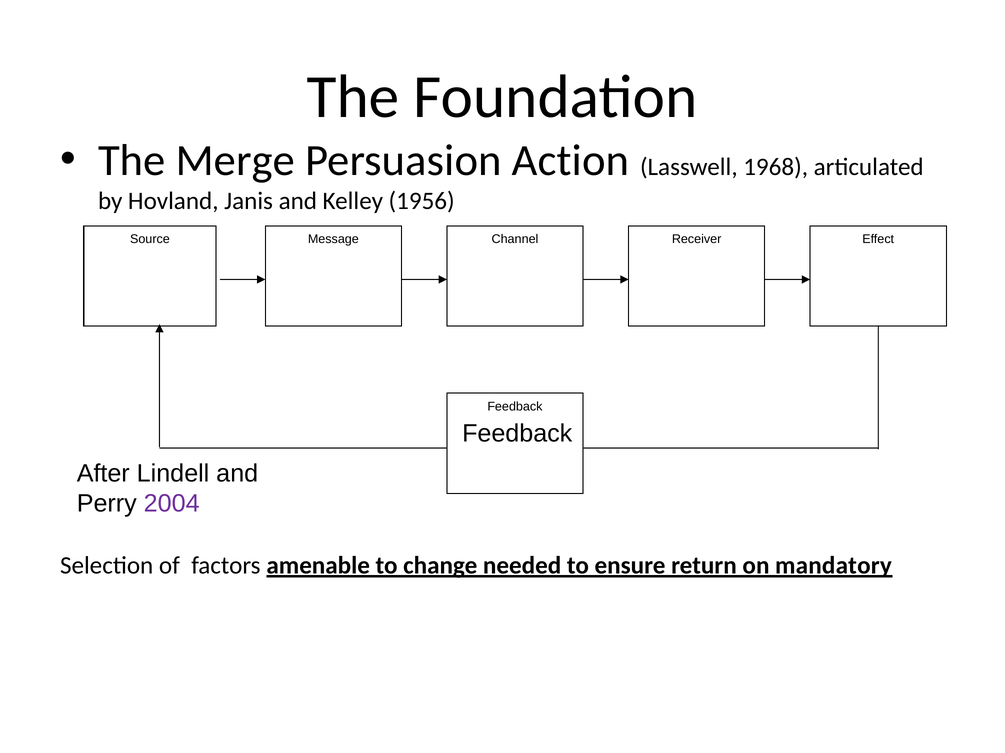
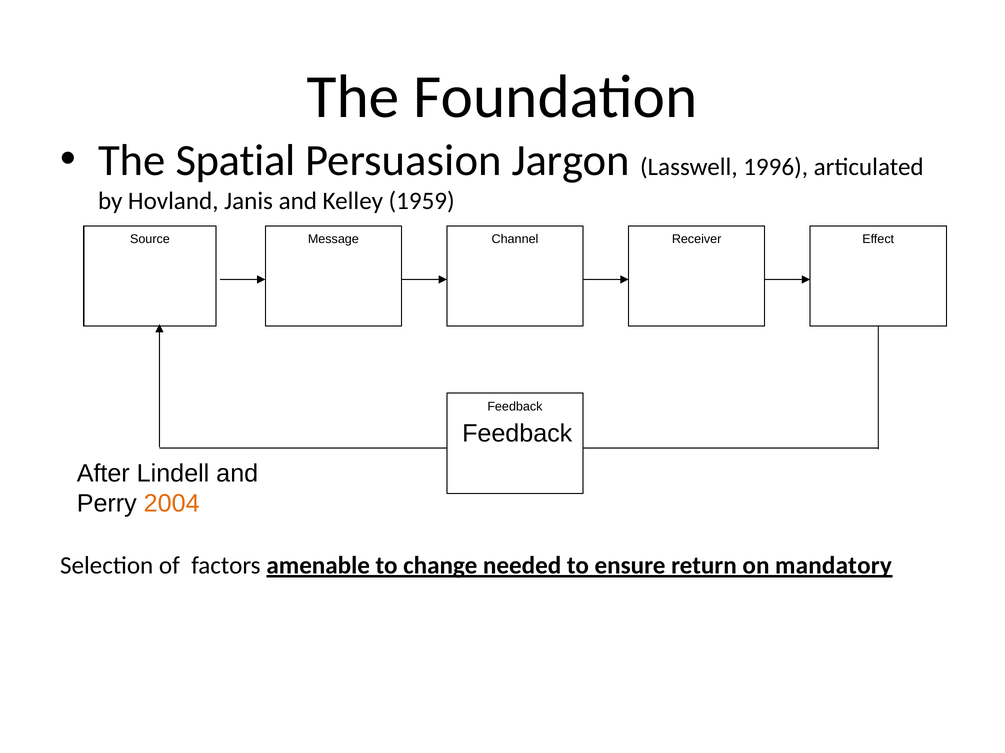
Merge: Merge -> Spatial
Action: Action -> Jargon
1968: 1968 -> 1996
1956: 1956 -> 1959
2004 colour: purple -> orange
